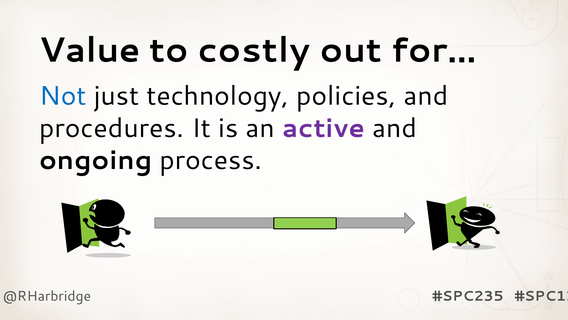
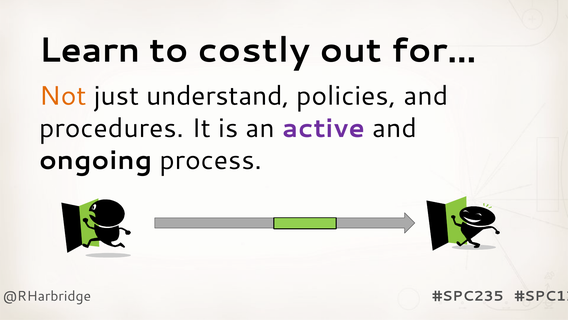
Value: Value -> Learn
Not colour: blue -> orange
technology: technology -> understand
